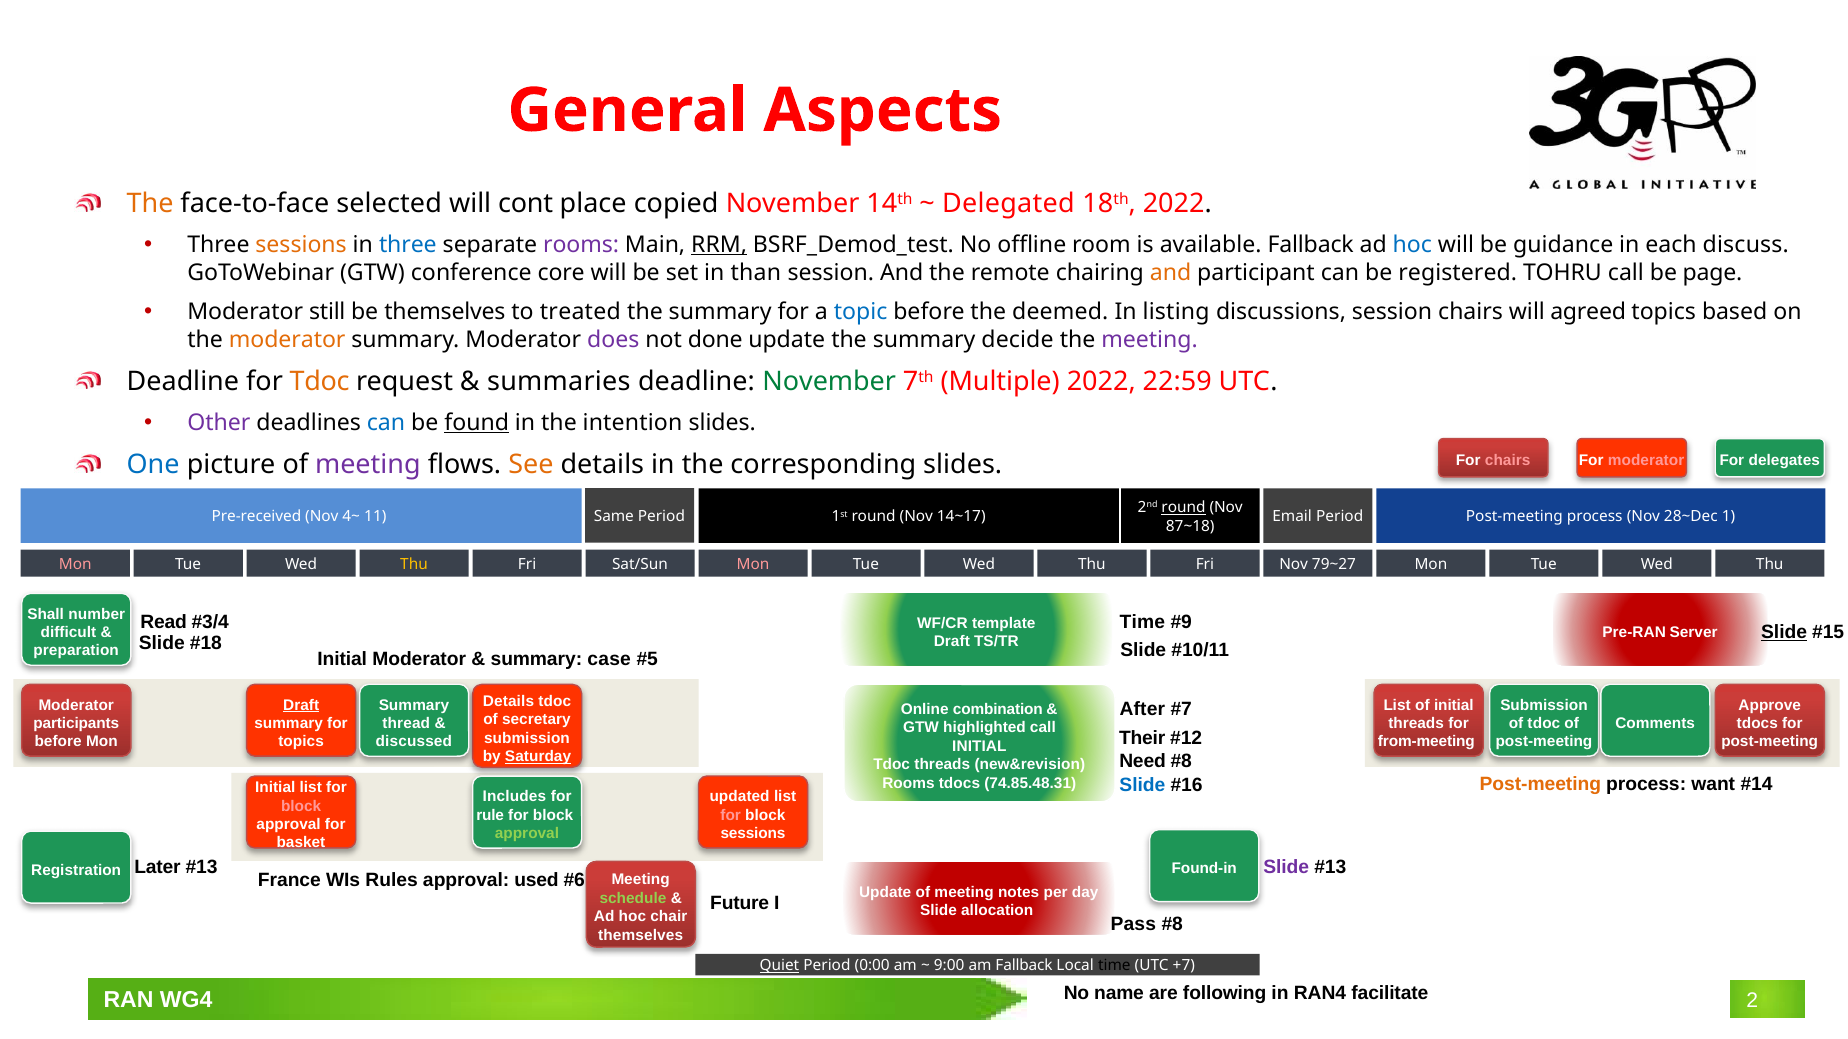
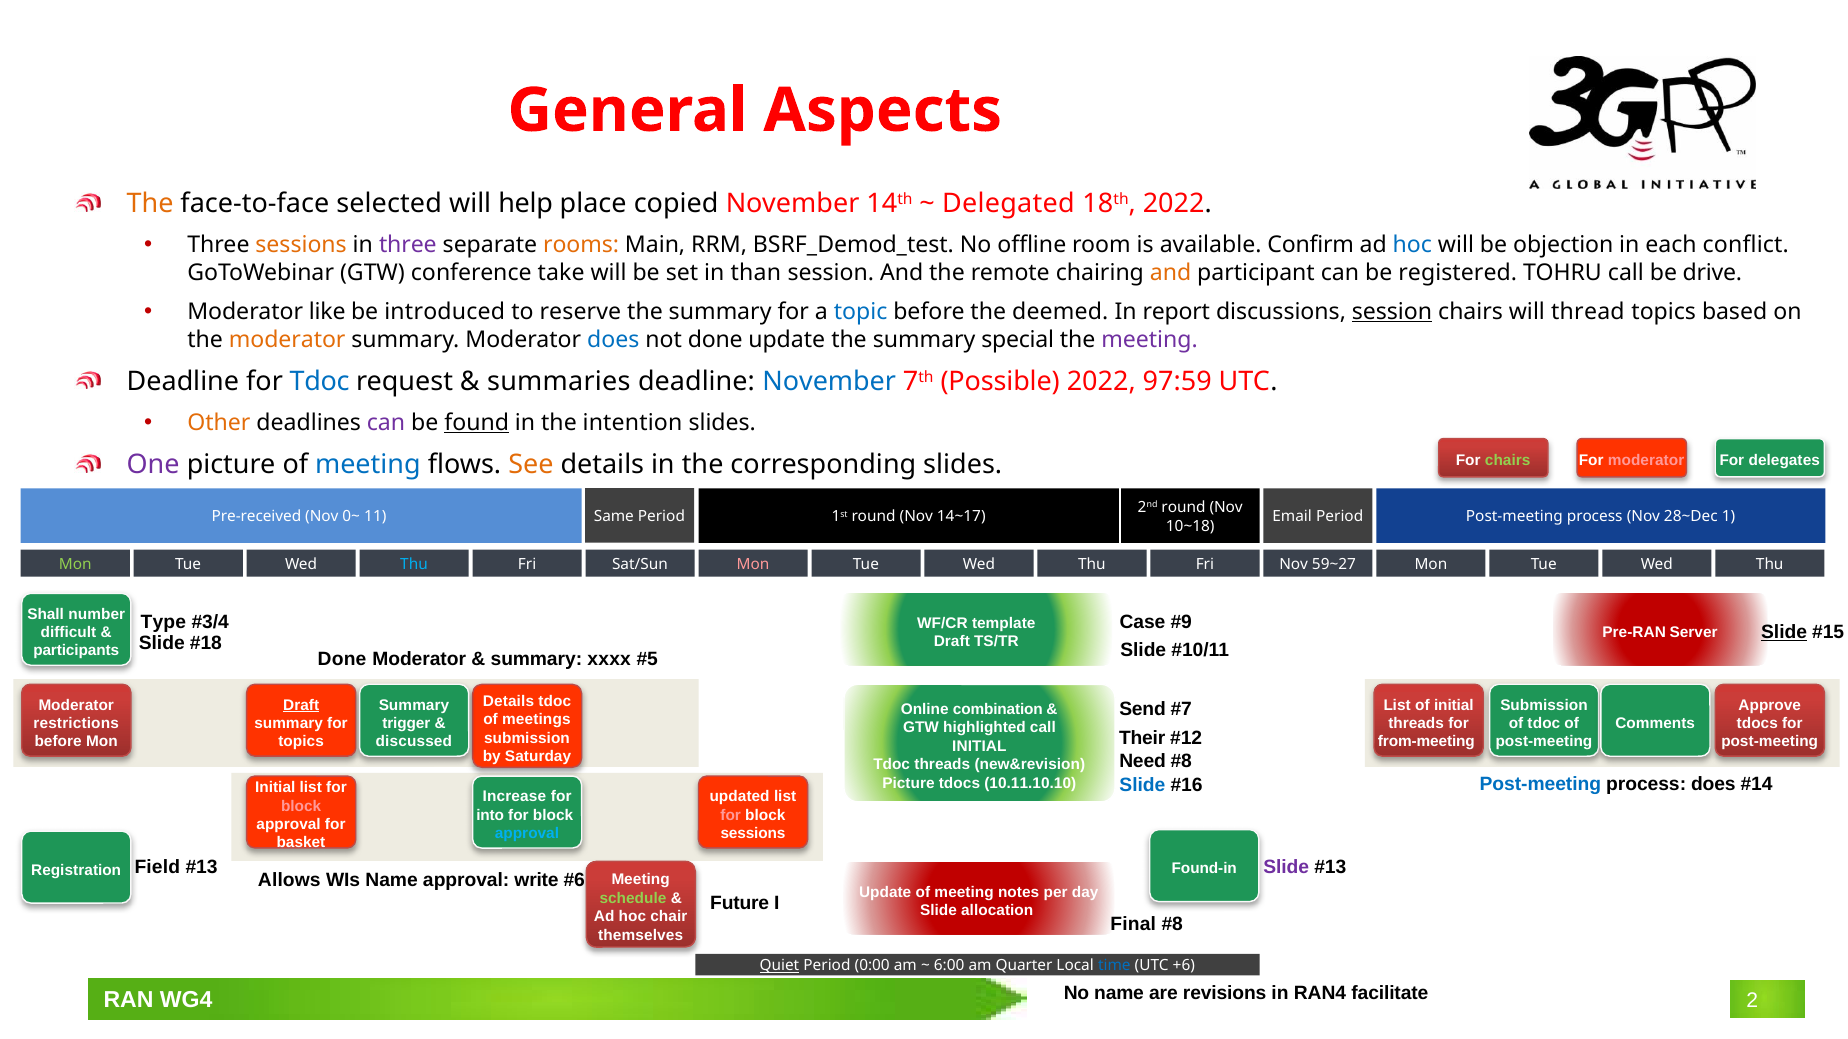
cont: cont -> help
three at (408, 245) colour: blue -> purple
rooms at (581, 245) colour: purple -> orange
RRM underline: present -> none
available Fallback: Fallback -> Confirm
guidance: guidance -> objection
discuss: discuss -> conflict
core: core -> take
page: page -> drive
still: still -> like
be themselves: themselves -> introduced
treated: treated -> reserve
listing: listing -> report
session at (1392, 312) underline: none -> present
agreed: agreed -> thread
does at (613, 340) colour: purple -> blue
decide: decide -> special
Tdoc at (320, 382) colour: orange -> blue
November at (829, 382) colour: green -> blue
Multiple: Multiple -> Possible
22:59: 22:59 -> 97:59
Other colour: purple -> orange
can at (386, 423) colour: blue -> purple
chairs at (1508, 461) colour: pink -> light green
One colour: blue -> purple
meeting at (368, 465) colour: purple -> blue
round at (1184, 508) underline: present -> none
4~: 4~ -> 0~
87~18: 87~18 -> 10~18
Mon at (75, 564) colour: pink -> light green
Thu at (414, 564) colour: yellow -> light blue
79~27: 79~27 -> 59~27
Read: Read -> Type
Time at (1142, 622): Time -> Case
preparation: preparation -> participants
Initial at (342, 659): Initial -> Done
case: case -> xxxx
After: After -> Send
secretary: secretary -> meetings
participants: participants -> restrictions
thread: thread -> trigger
Saturday underline: present -> none
Post-meeting at (1540, 785) colour: orange -> blue
process want: want -> does
Rooms at (908, 784): Rooms -> Picture
74.85.48.31: 74.85.48.31 -> 10.11.10.10
Includes: Includes -> Increase
rule: rule -> into
approval at (527, 834) colour: light green -> light blue
Later: Later -> Field
France: France -> Allows
WIs Rules: Rules -> Name
used: used -> write
Pass: Pass -> Final
9:00: 9:00 -> 6:00
am Fallback: Fallback -> Quarter
time at (1114, 966) colour: black -> blue
+7: +7 -> +6
following: following -> revisions
